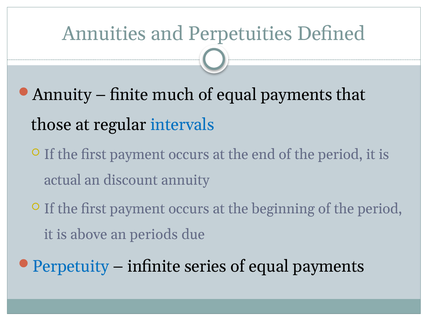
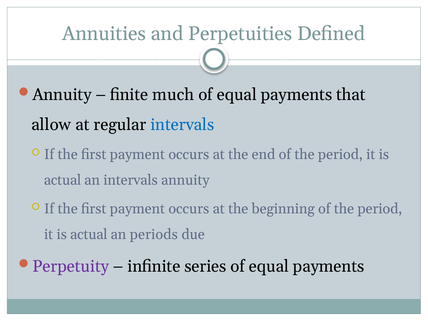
those: those -> allow
an discount: discount -> intervals
above at (89, 234): above -> actual
Perpetuity colour: blue -> purple
